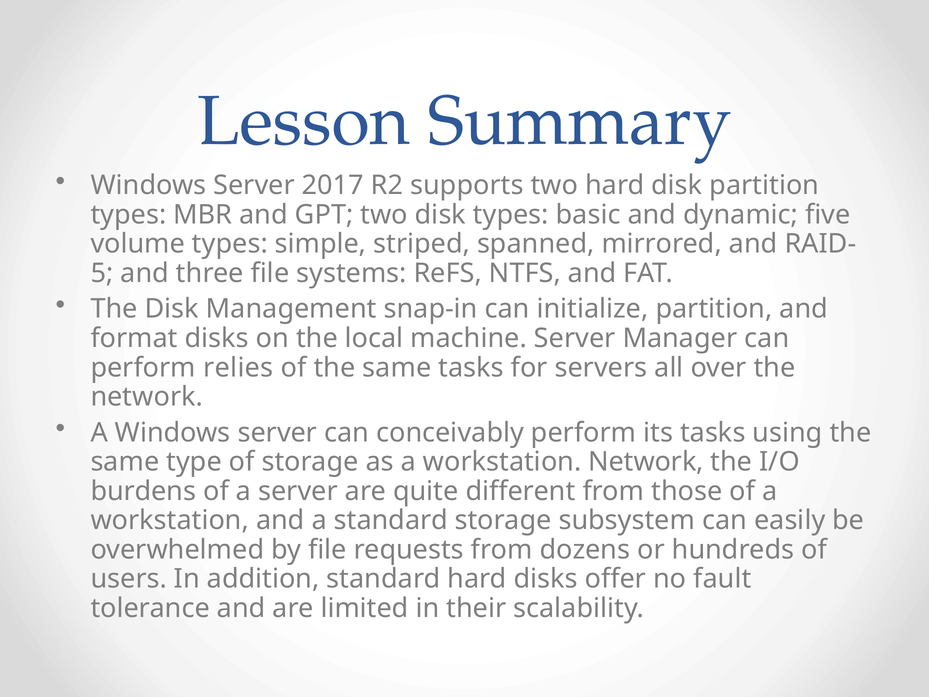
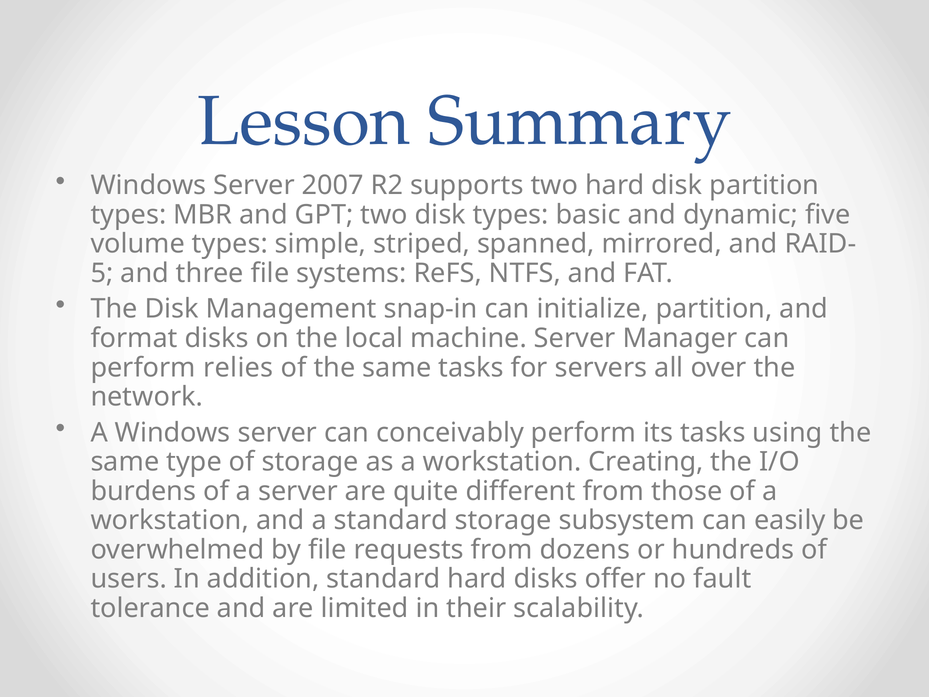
2017: 2017 -> 2007
workstation Network: Network -> Creating
